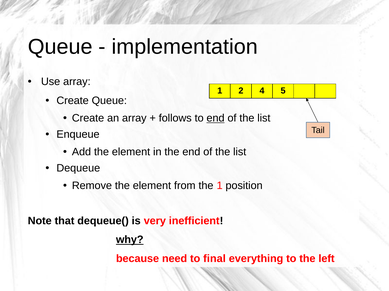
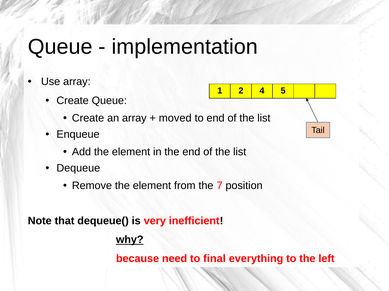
follows: follows -> moved
end at (216, 118) underline: present -> none
the 1: 1 -> 7
